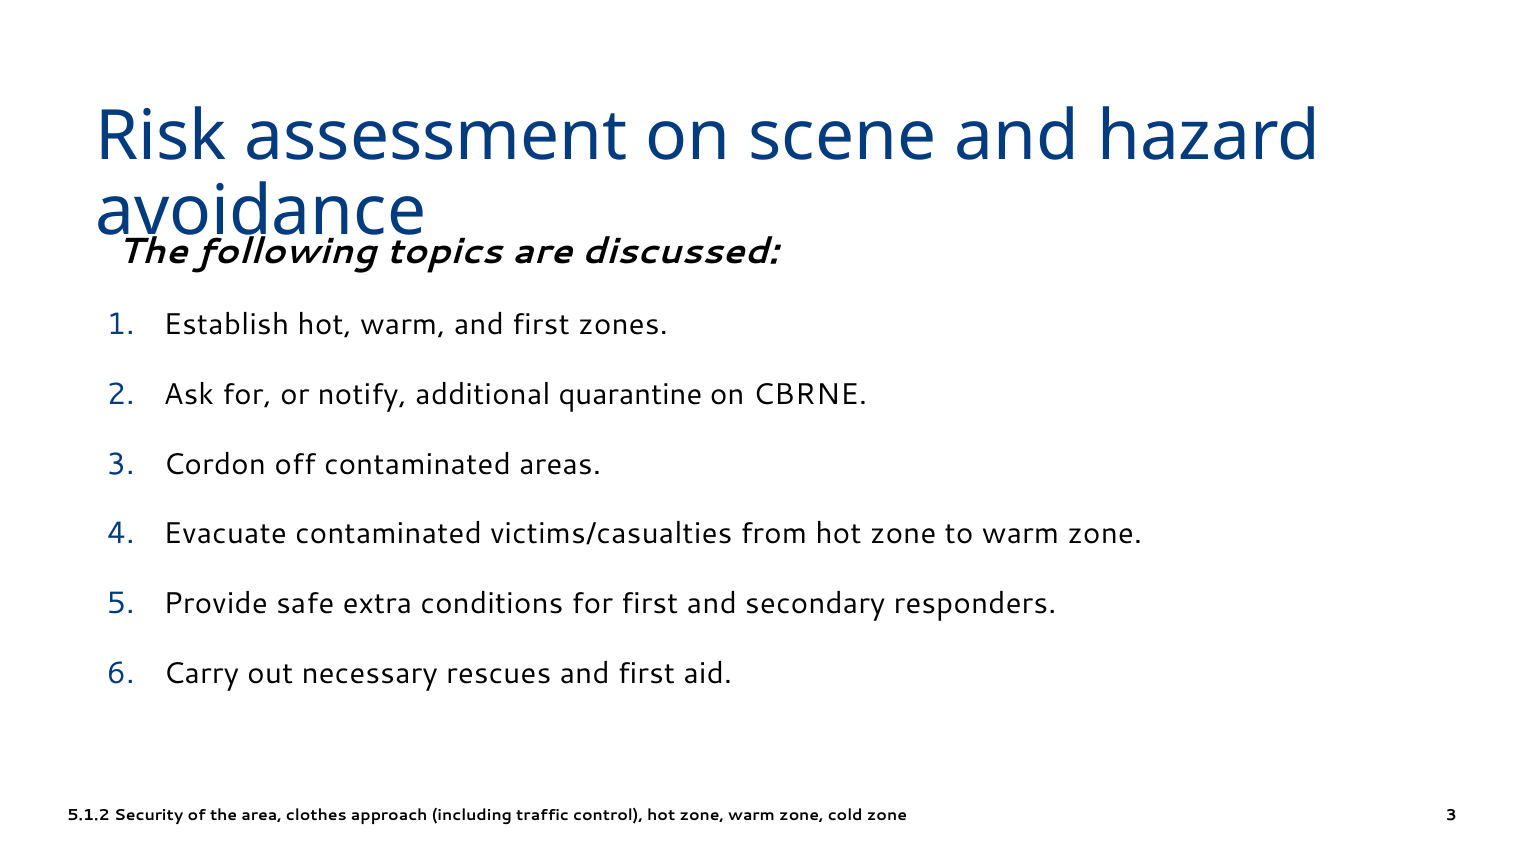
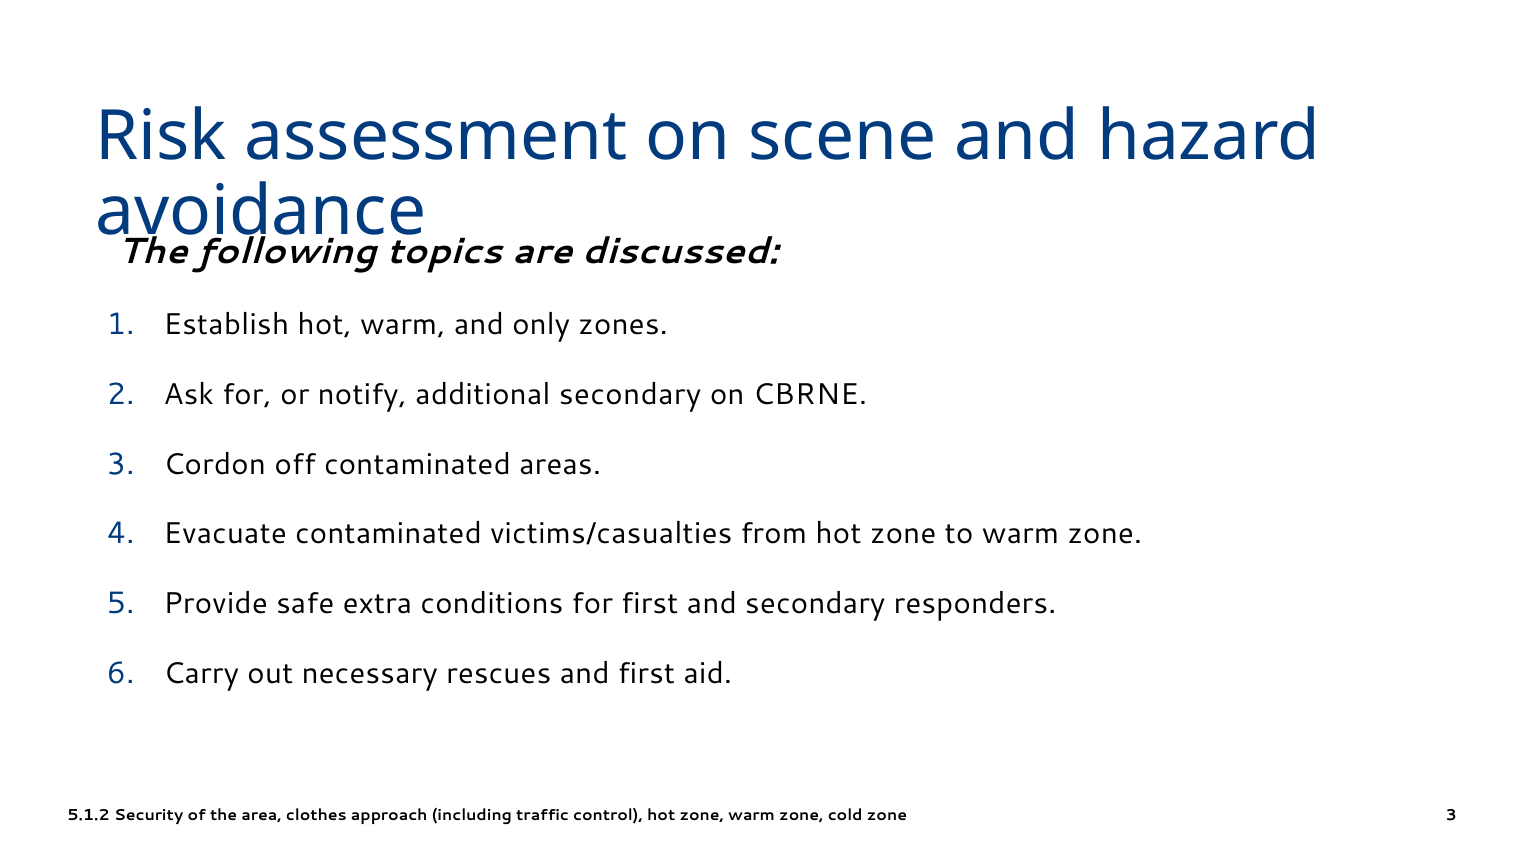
warm and first: first -> only
additional quarantine: quarantine -> secondary
